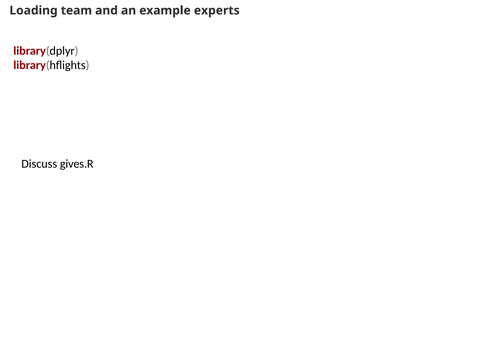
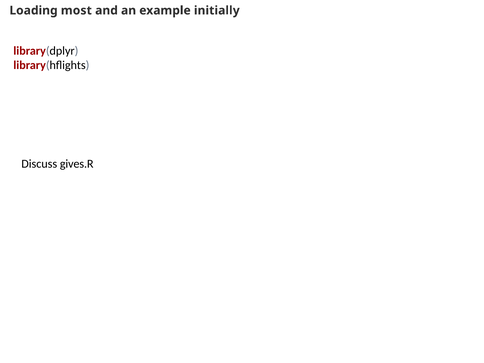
team: team -> most
experts: experts -> initially
